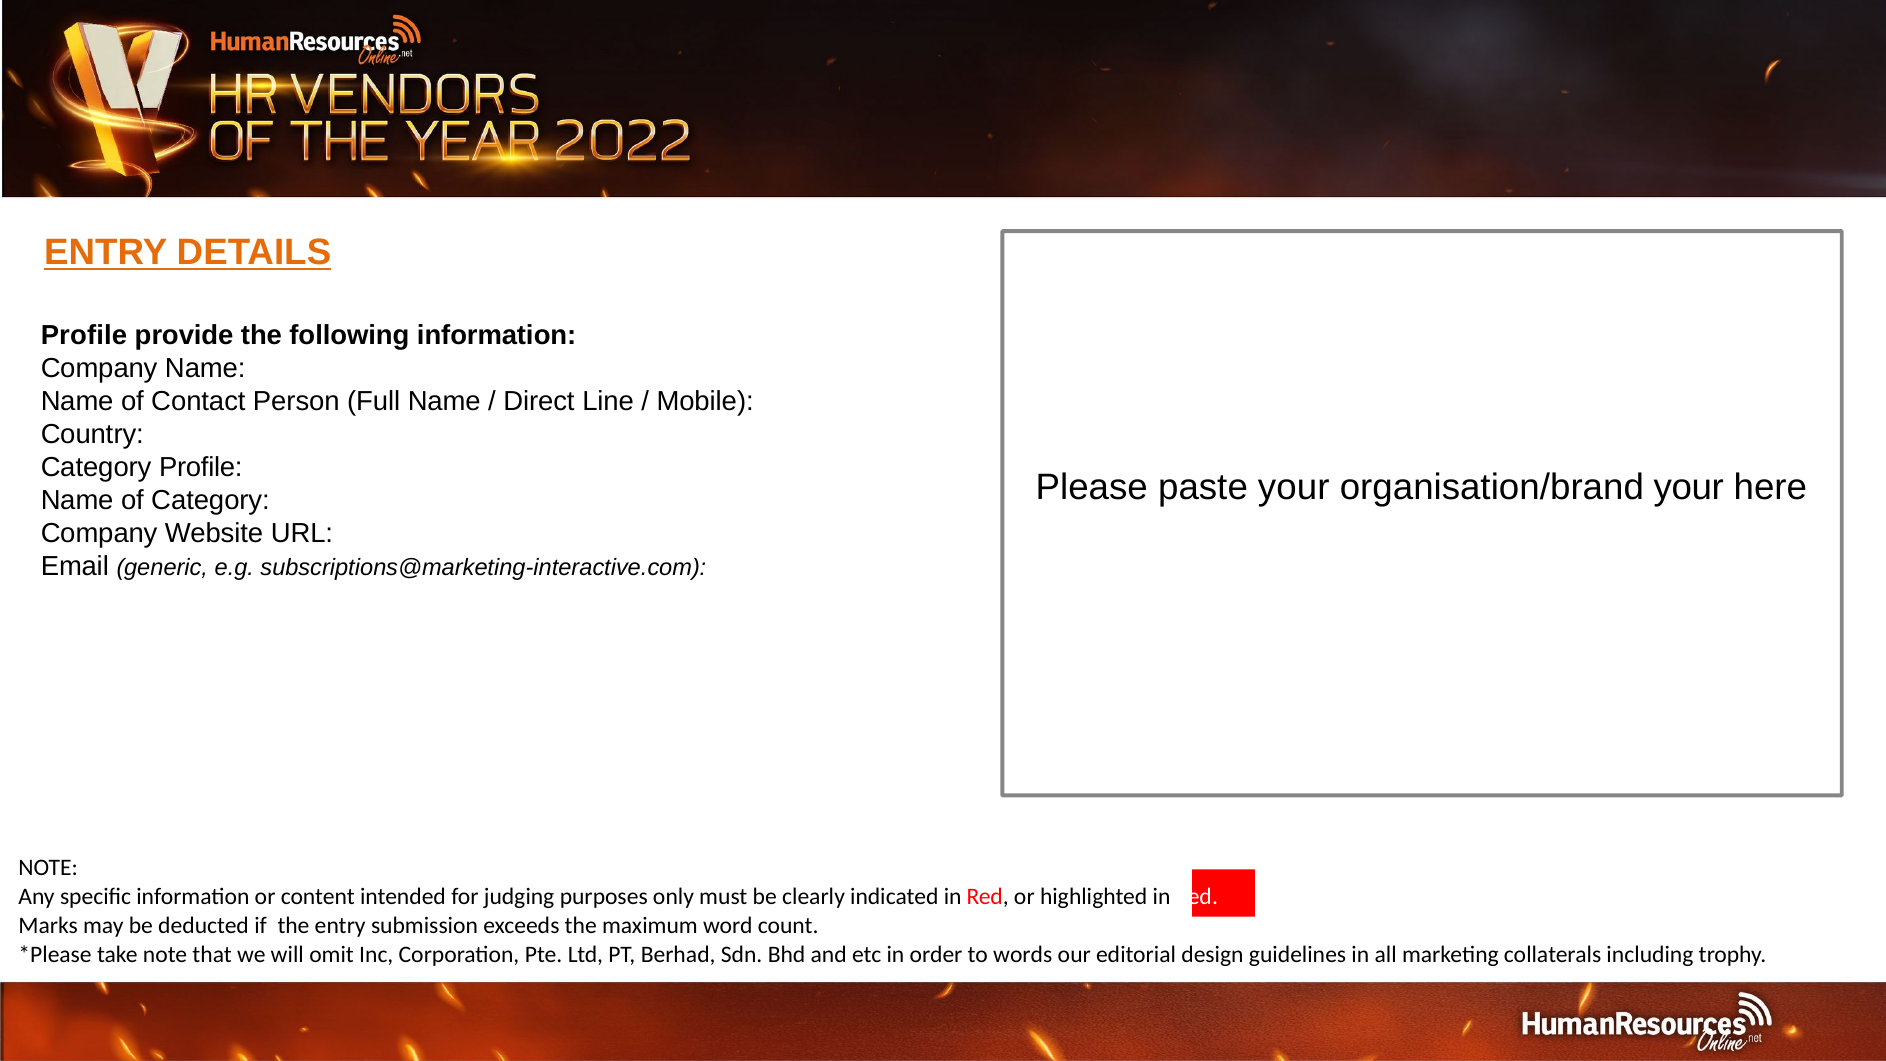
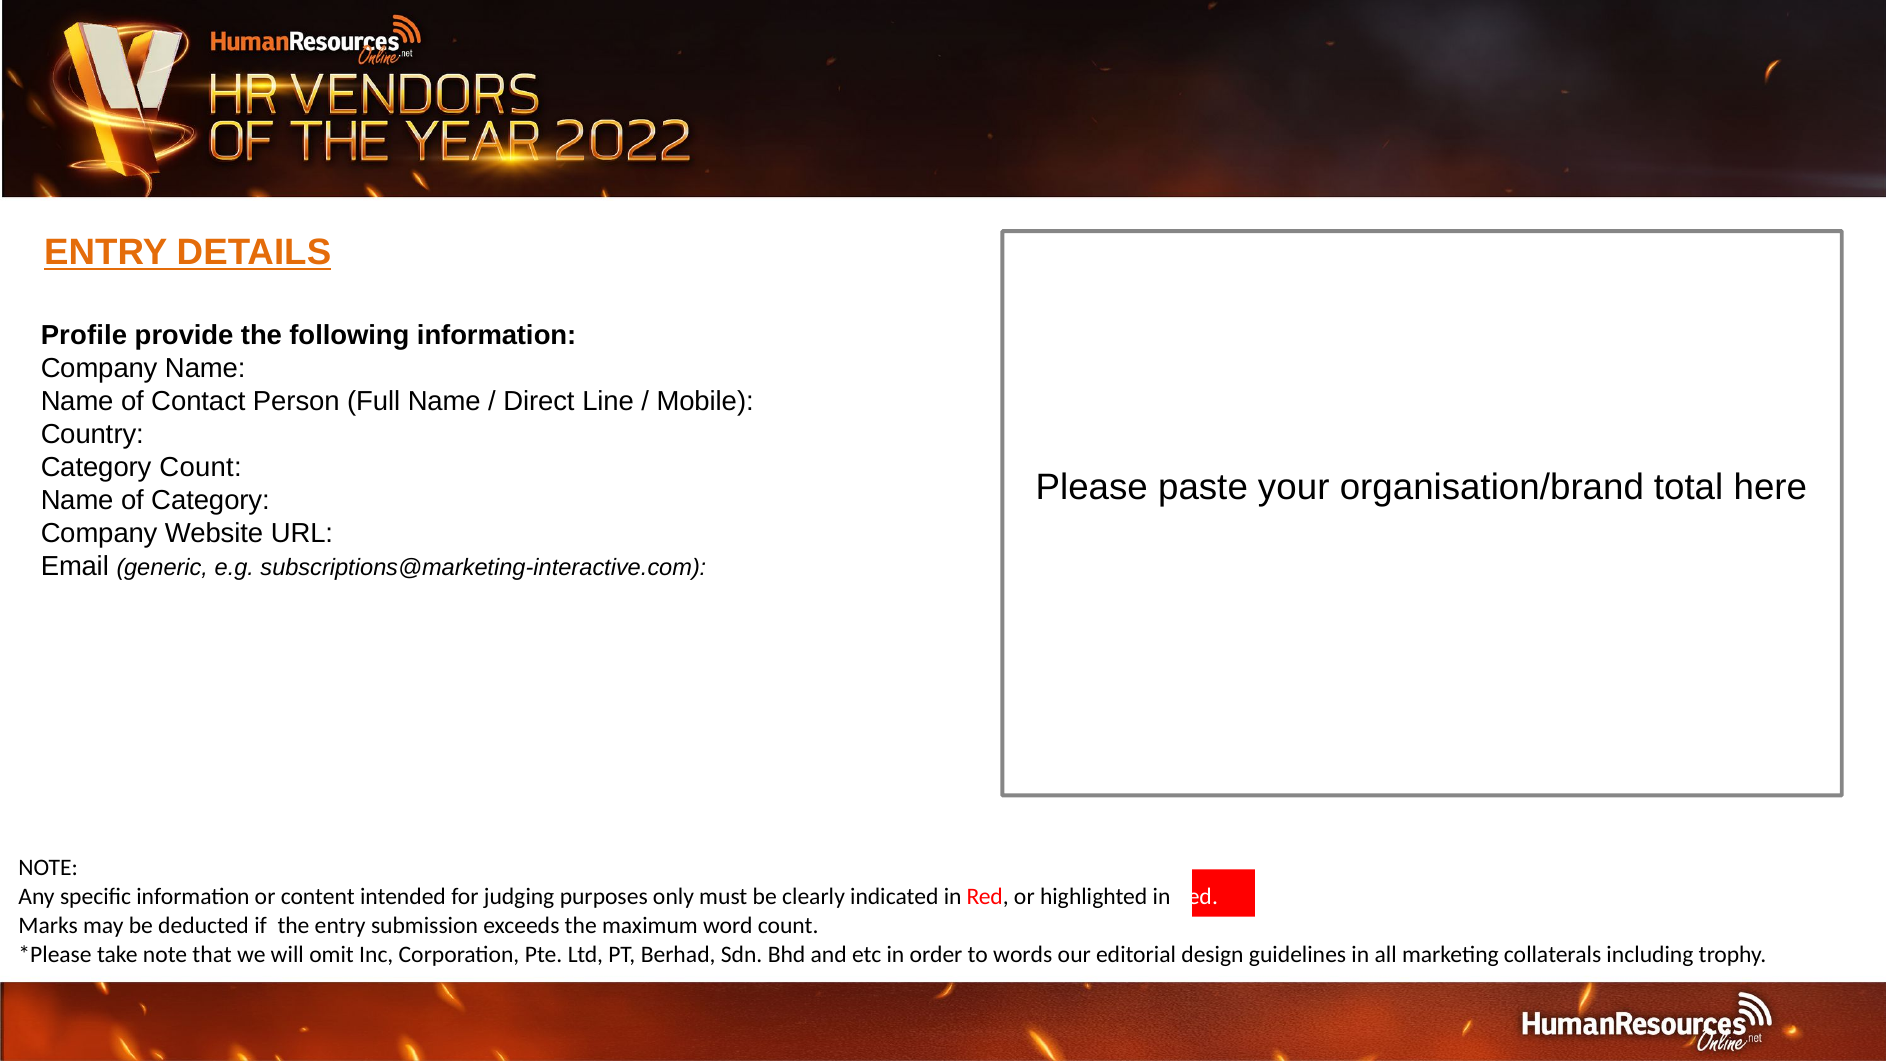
Category Profile: Profile -> Count
organisation/brand your: your -> total
